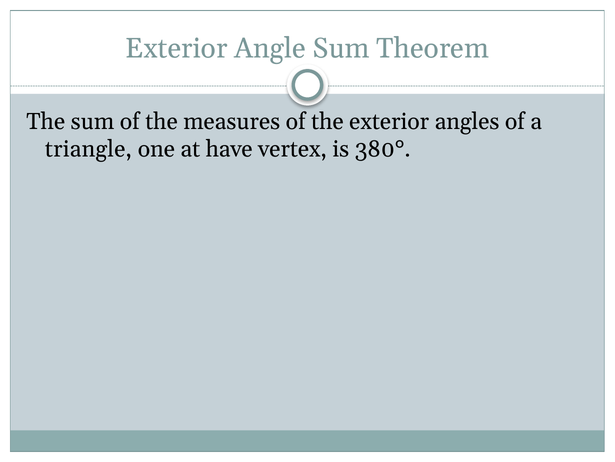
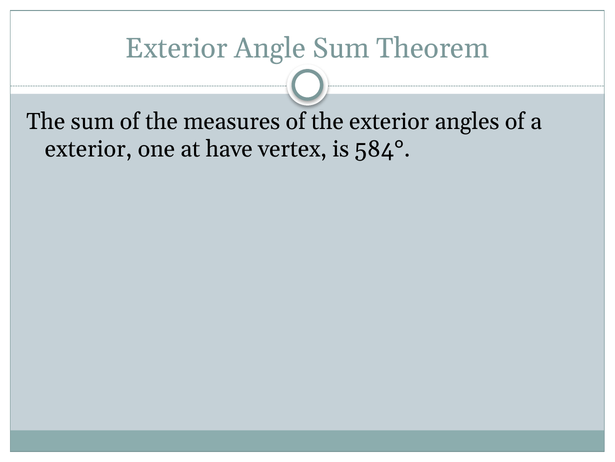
triangle at (88, 149): triangle -> exterior
380°: 380° -> 584°
